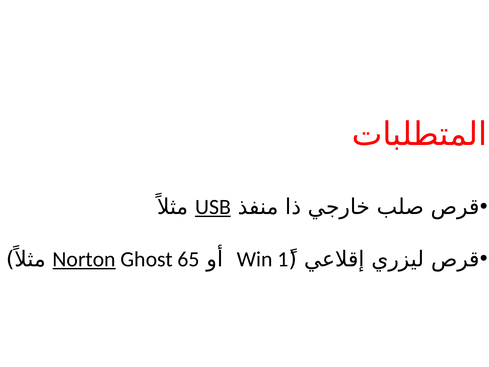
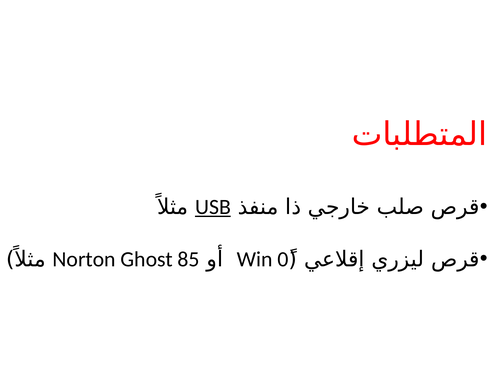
Norton underline: present -> none
65: 65 -> 85
1: 1 -> 0
